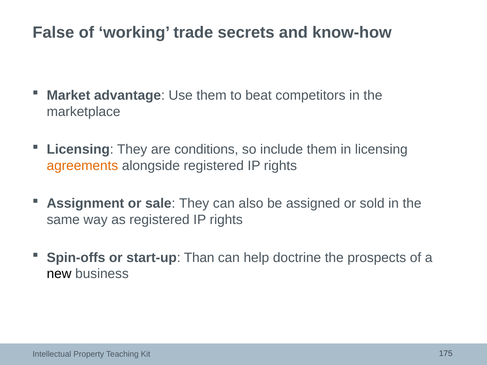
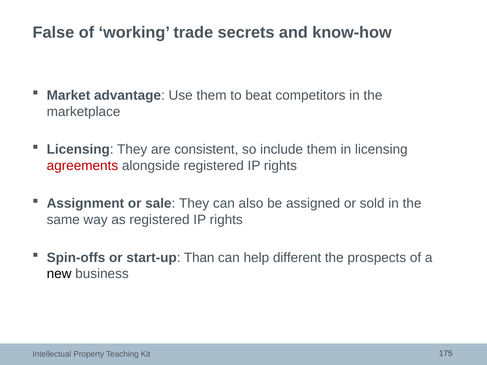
conditions: conditions -> consistent
agreements colour: orange -> red
doctrine: doctrine -> different
